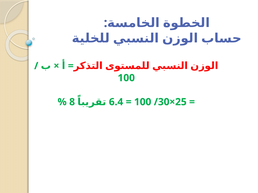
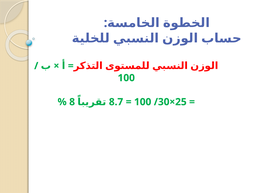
6.4: 6.4 -> 8.7
